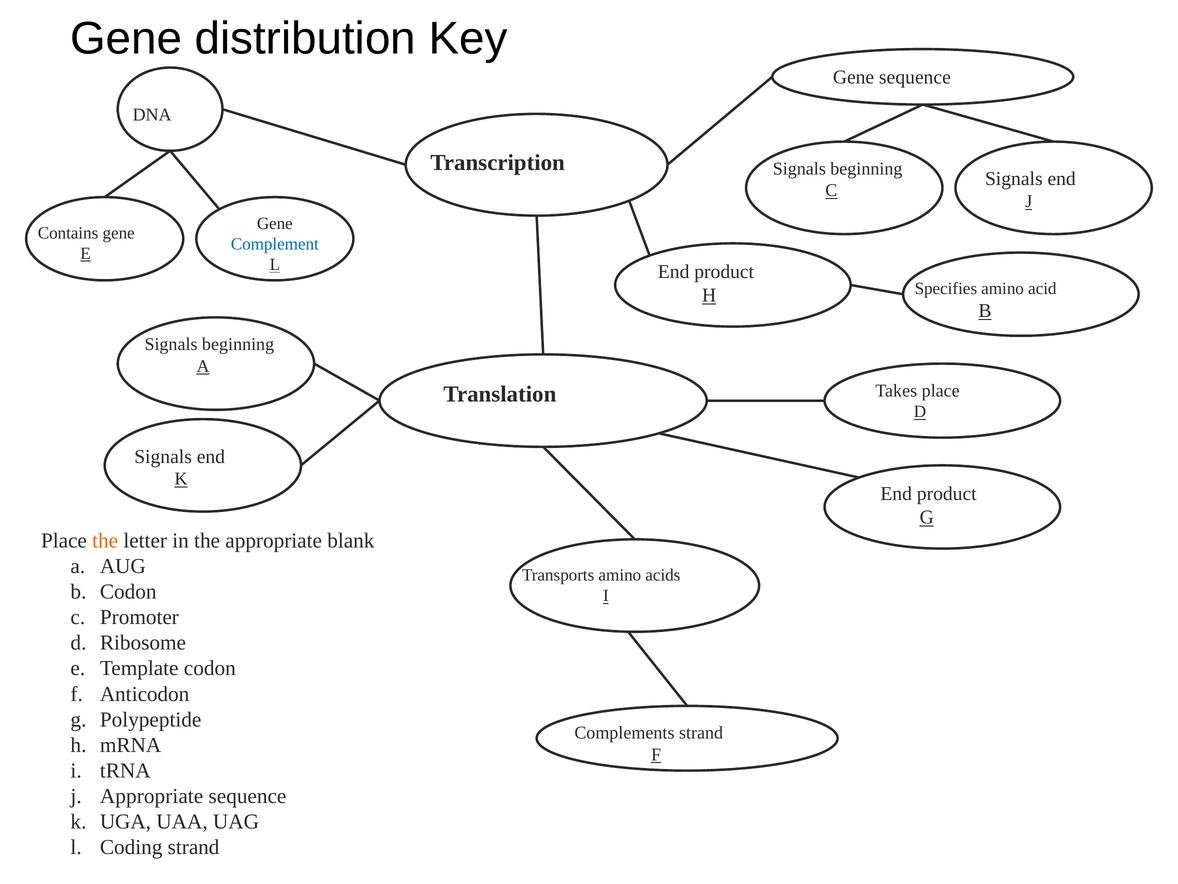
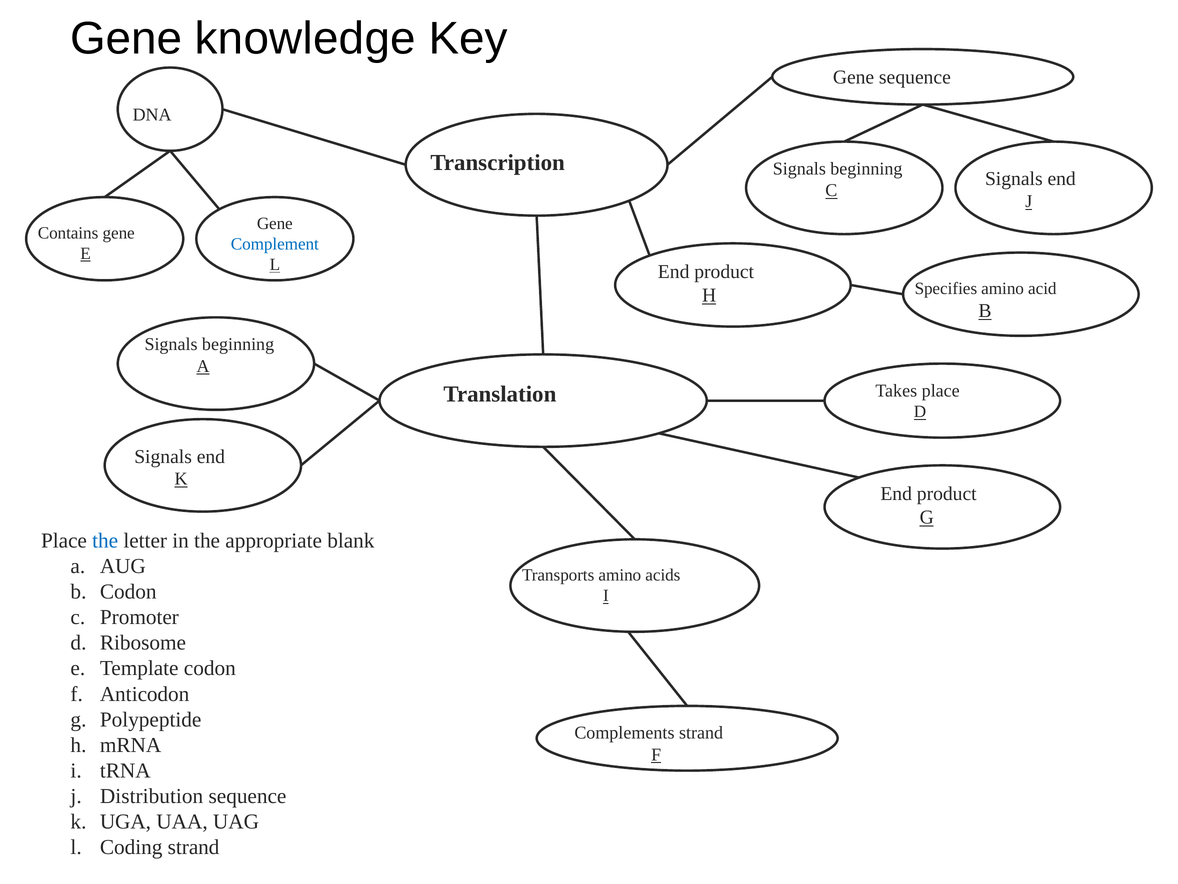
distribution: distribution -> knowledge
the at (105, 540) colour: orange -> blue
j Appropriate: Appropriate -> Distribution
